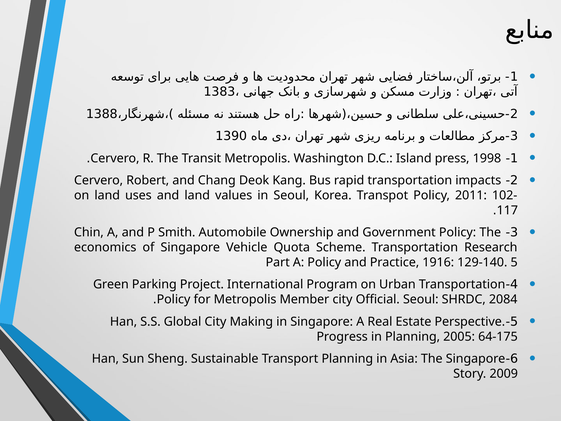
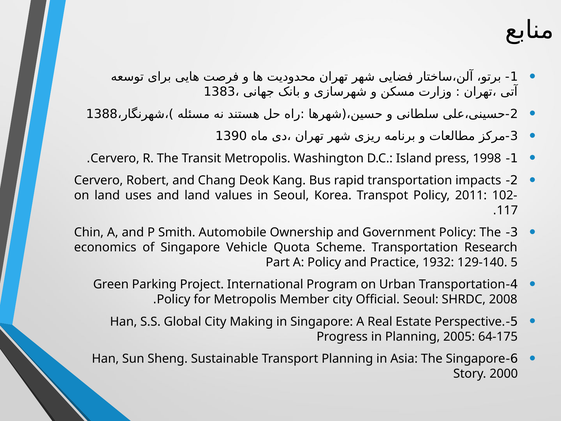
1916: 1916 -> 1932
2084: 2084 -> 2008
2009: 2009 -> 2000
